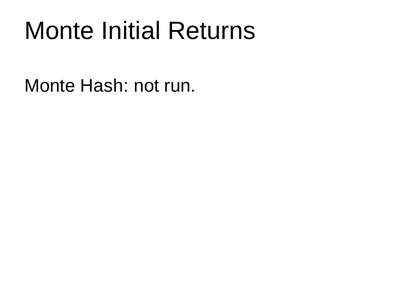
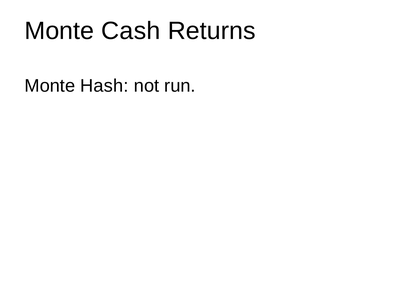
Initial: Initial -> Cash
